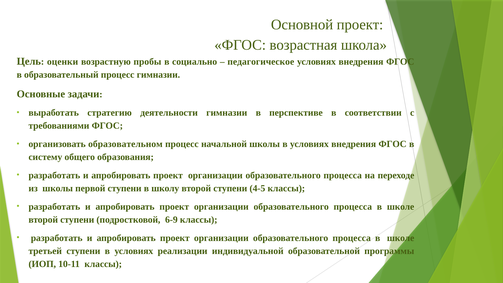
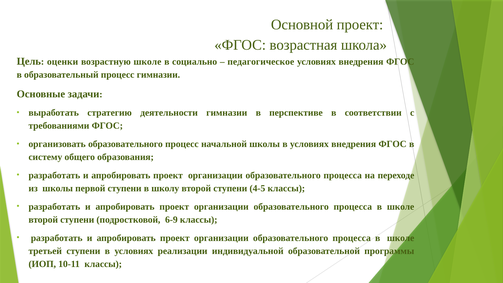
возрастную пробы: пробы -> школе
организовать образовательном: образовательном -> образовательного
